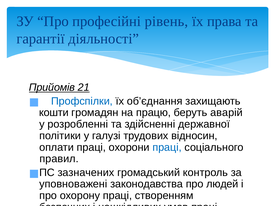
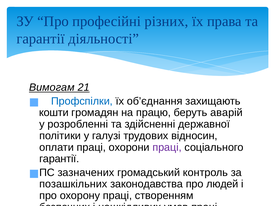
рівень: рівень -> різних
Прийомів: Прийомів -> Вимогам
праці at (167, 147) colour: blue -> purple
правил at (59, 159): правил -> гарантії
уповноважені: уповноважені -> позашкільних
